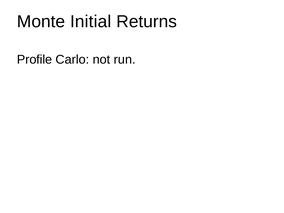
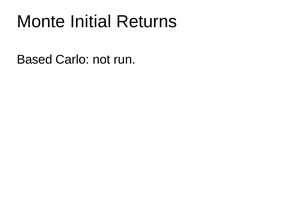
Profile: Profile -> Based
